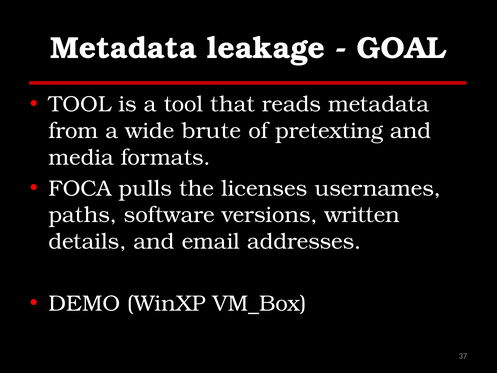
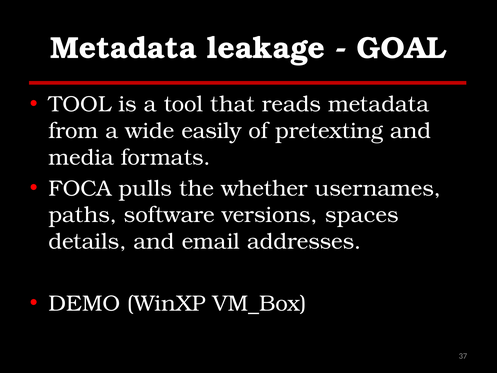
brute: brute -> easily
licenses: licenses -> whether
written: written -> spaces
